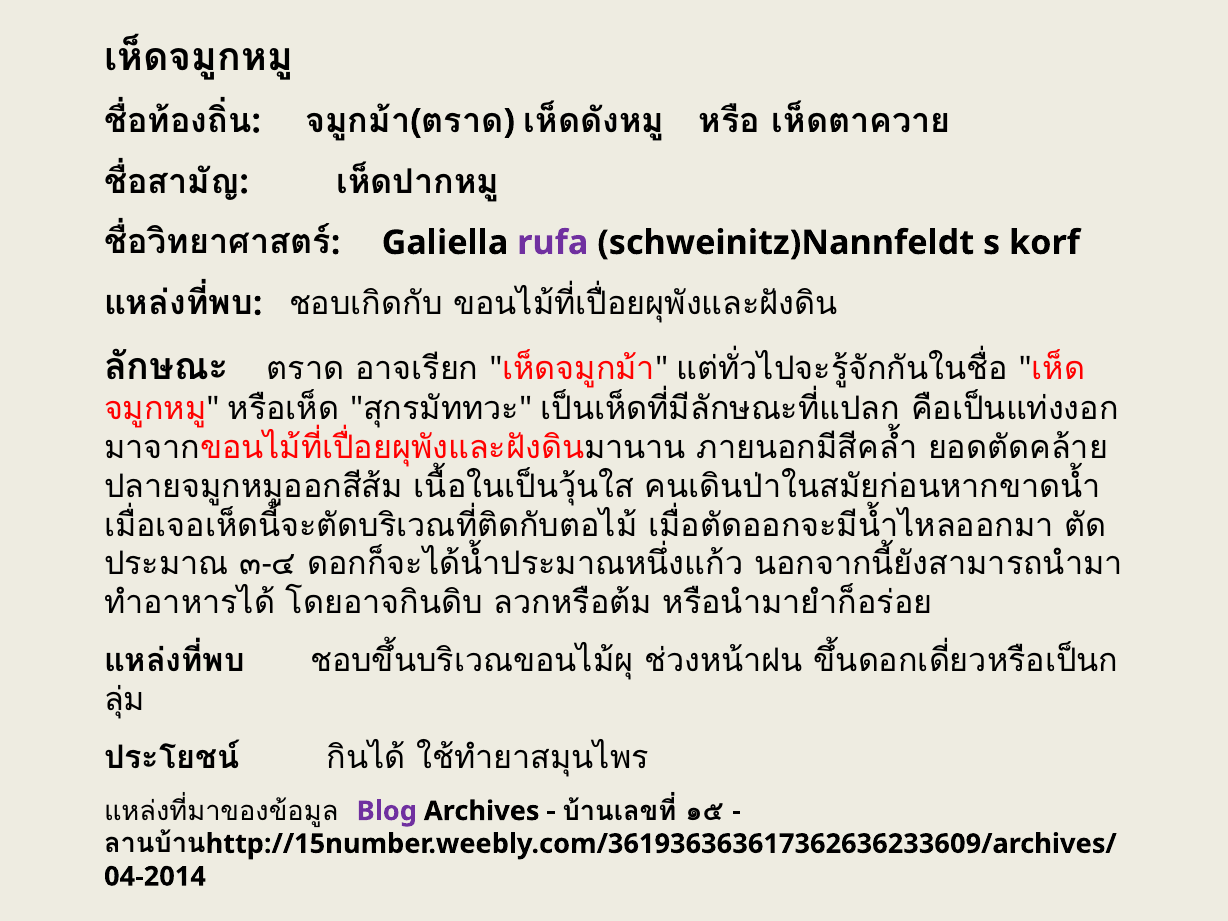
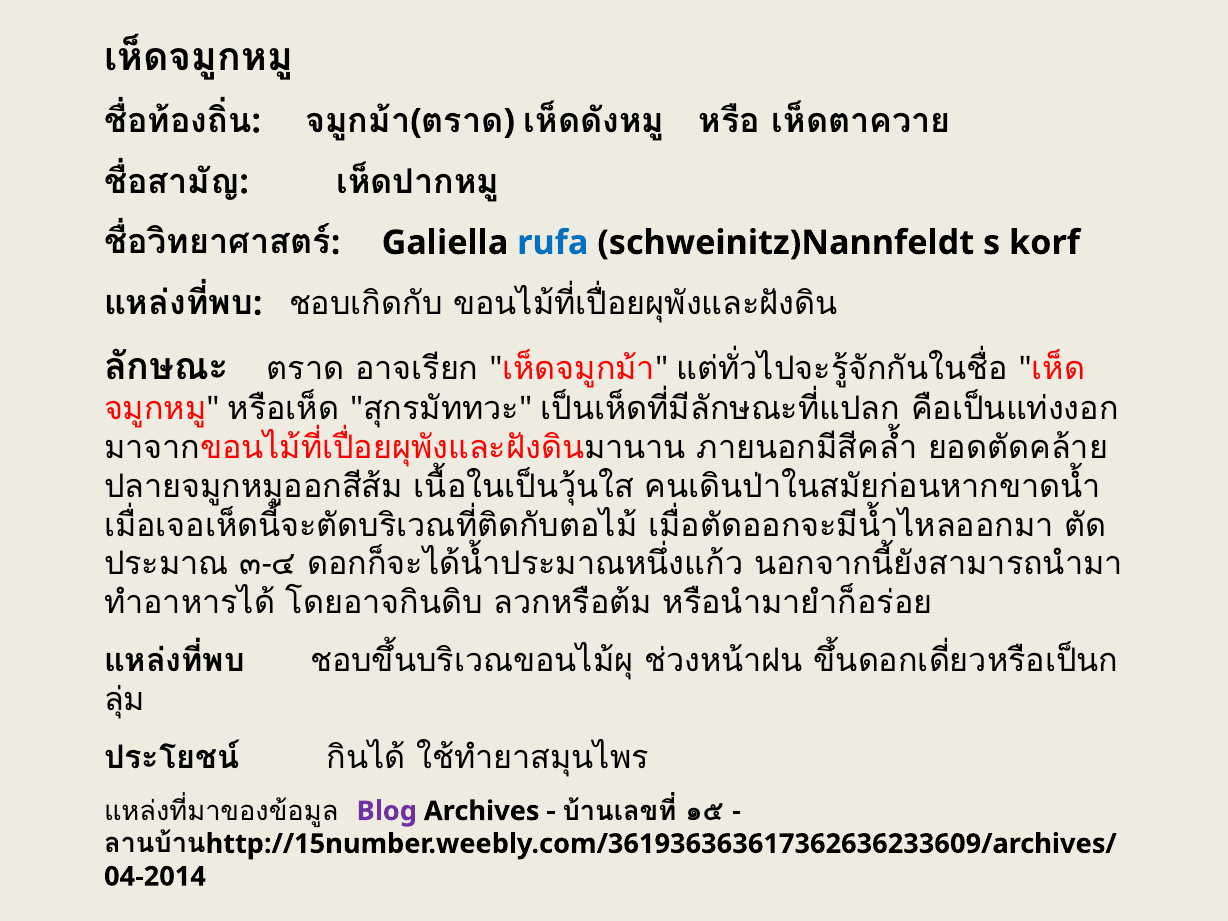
rufa colour: purple -> blue
